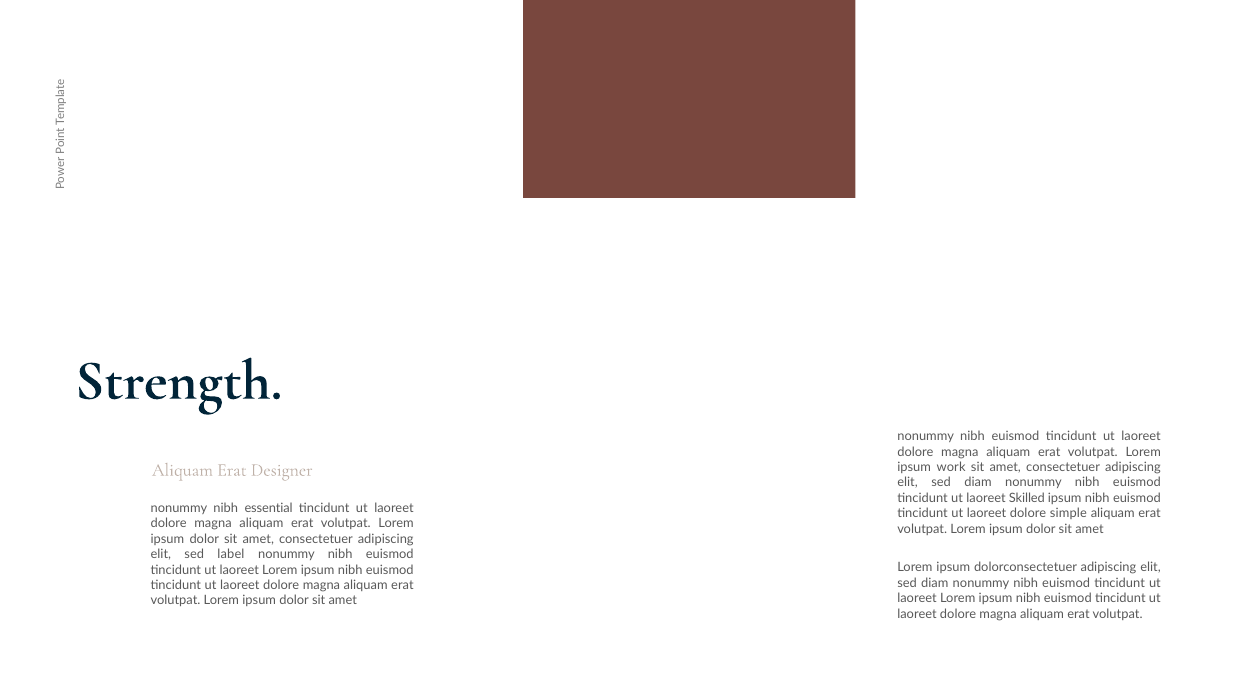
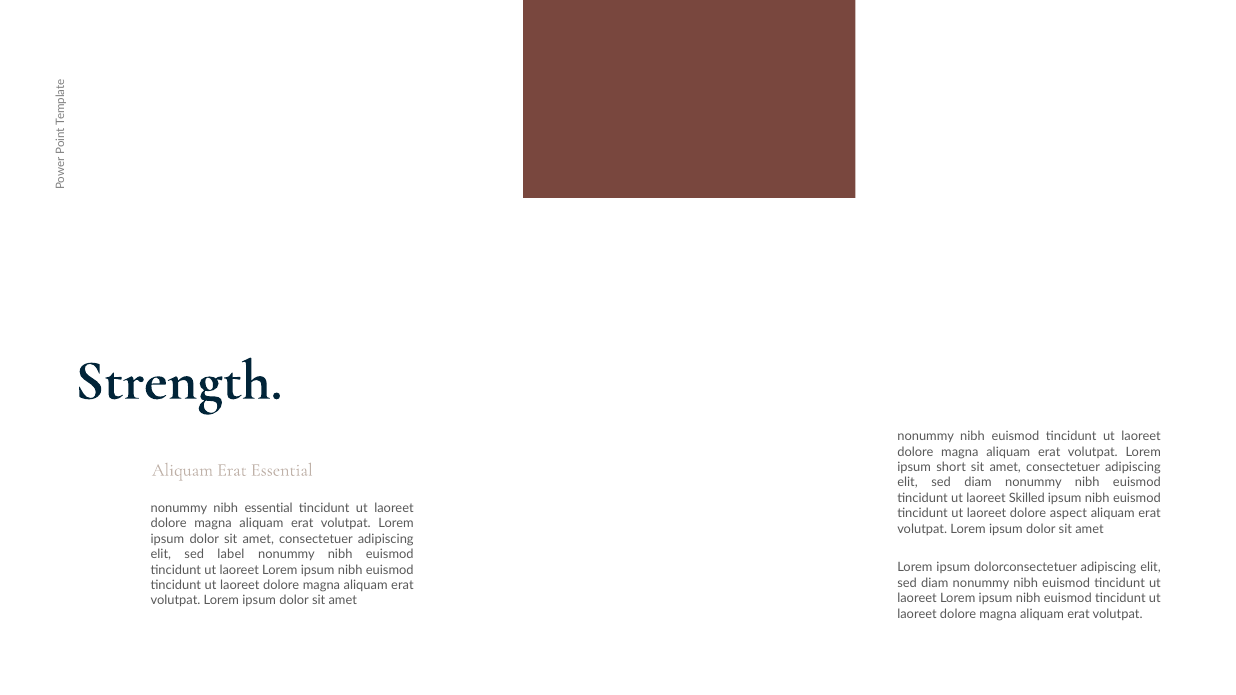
work: work -> short
Erat Designer: Designer -> Essential
simple: simple -> aspect
